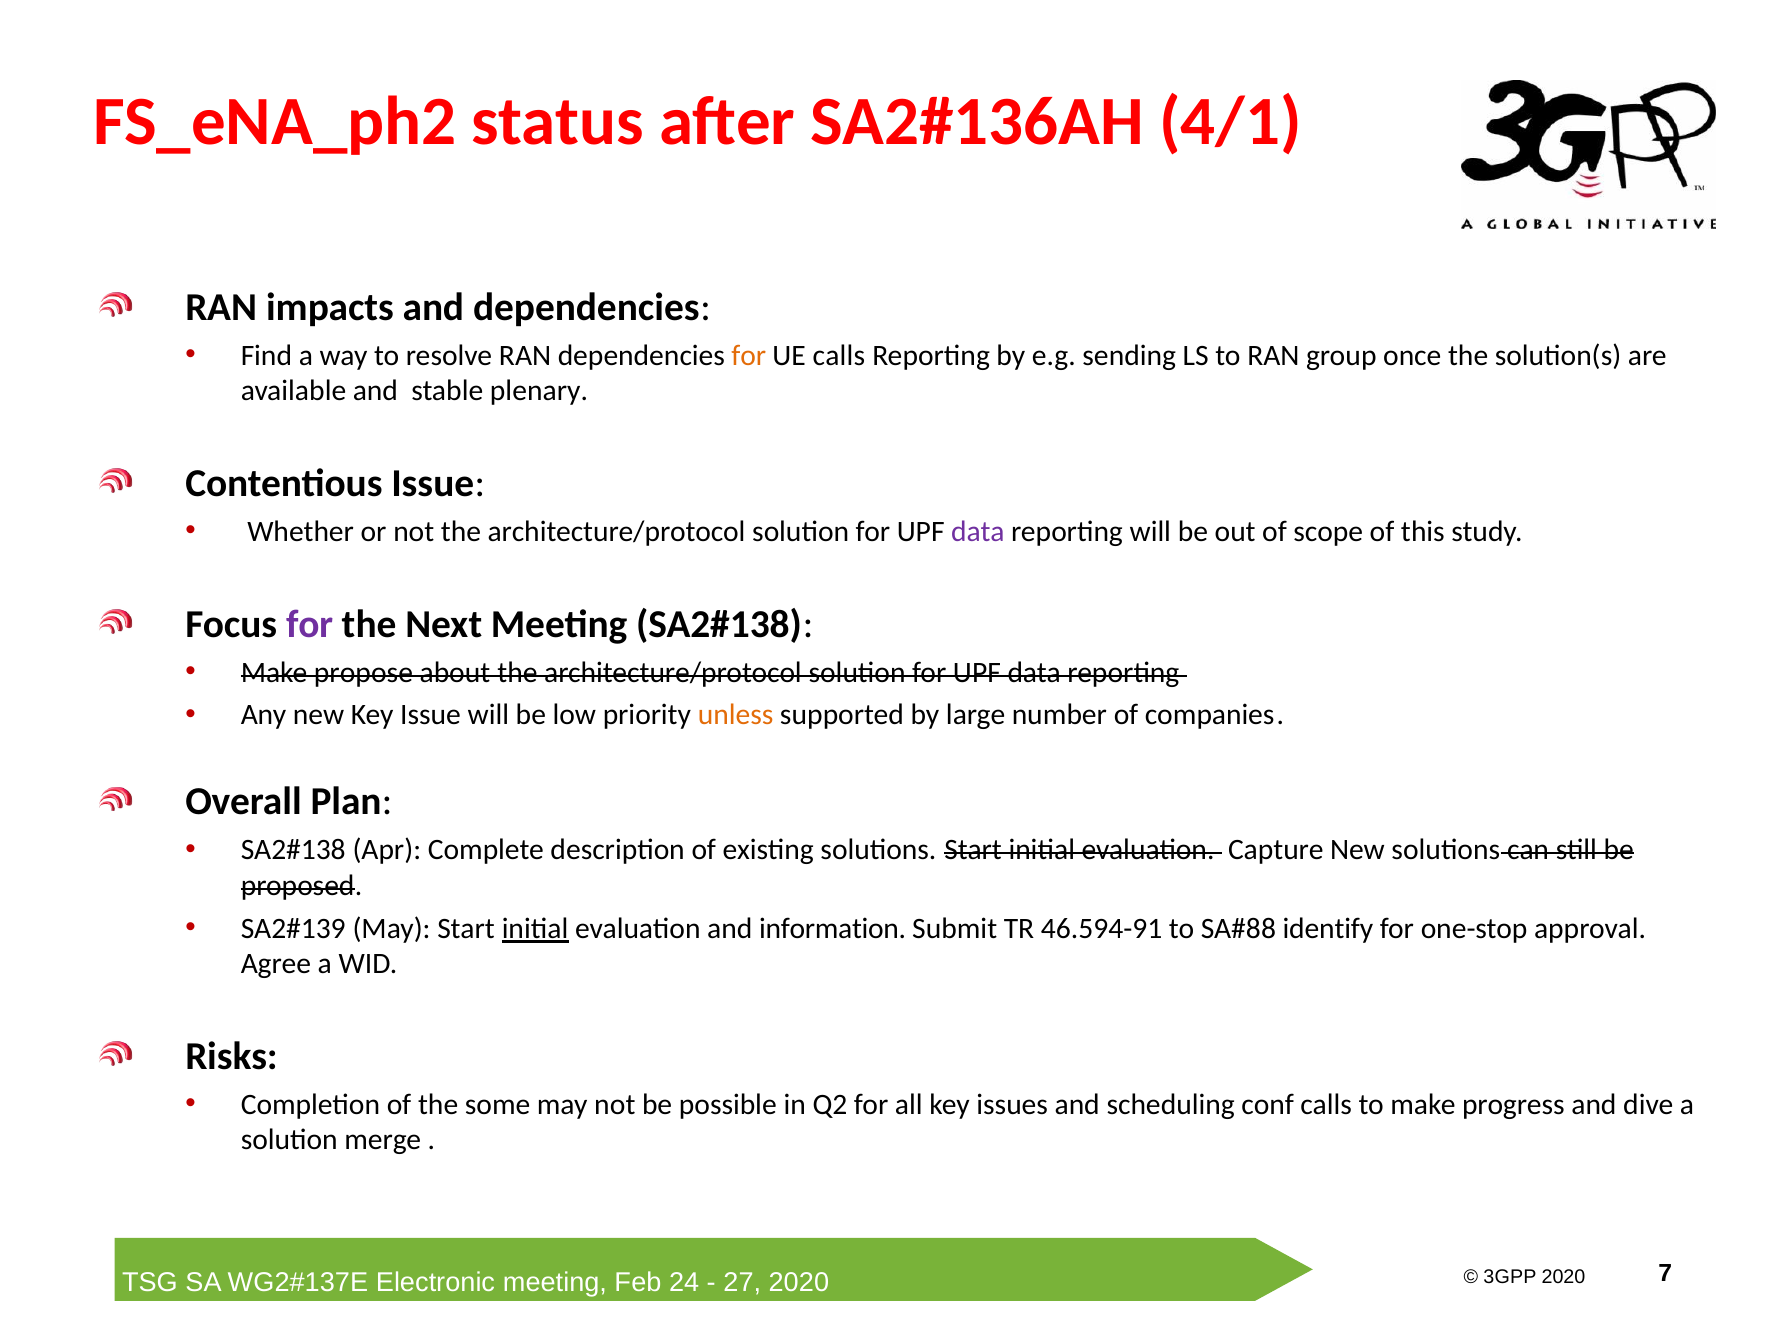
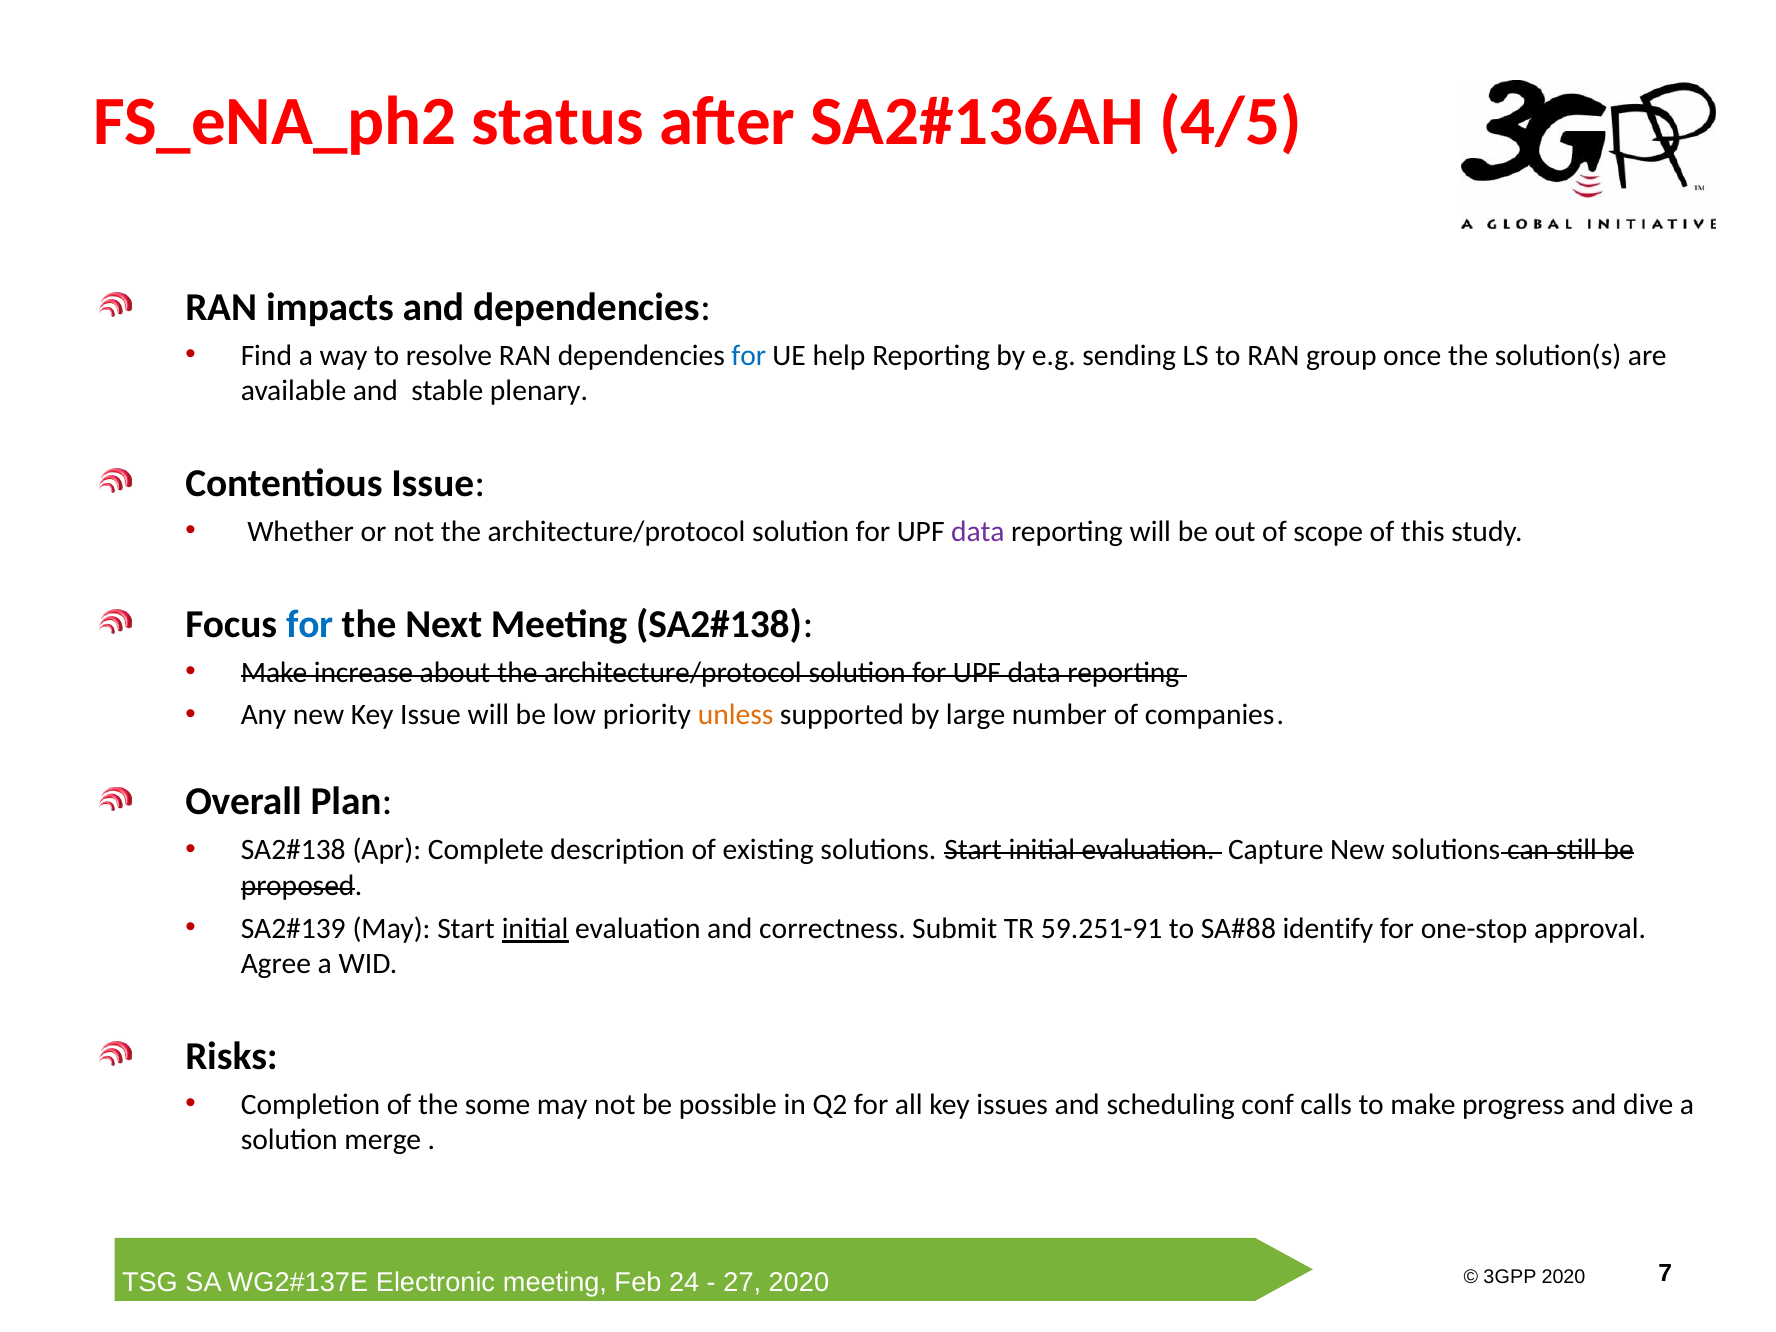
4/1: 4/1 -> 4/5
for at (749, 356) colour: orange -> blue
UE calls: calls -> help
for at (310, 624) colour: purple -> blue
propose: propose -> increase
information: information -> correctness
46.594-91: 46.594-91 -> 59.251-91
